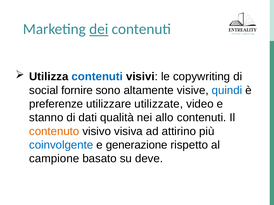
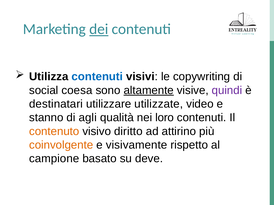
fornire: fornire -> coesa
altamente underline: none -> present
quindi colour: blue -> purple
preferenze: preferenze -> destinatari
dati: dati -> agli
allo: allo -> loro
visiva: visiva -> diritto
coinvolgente colour: blue -> orange
generazione: generazione -> visivamente
